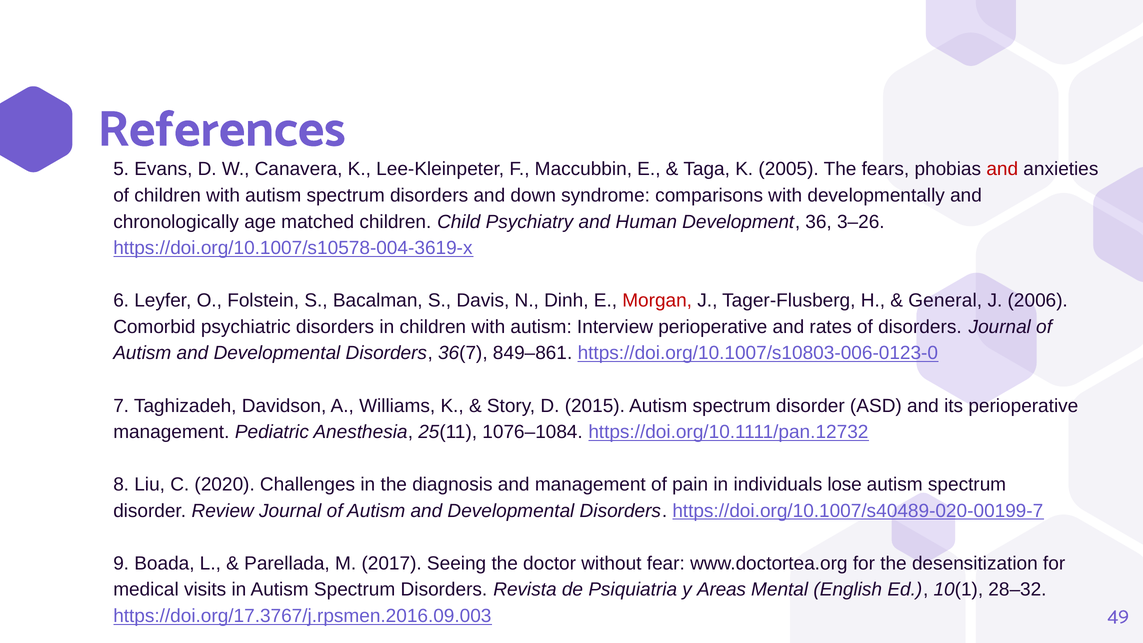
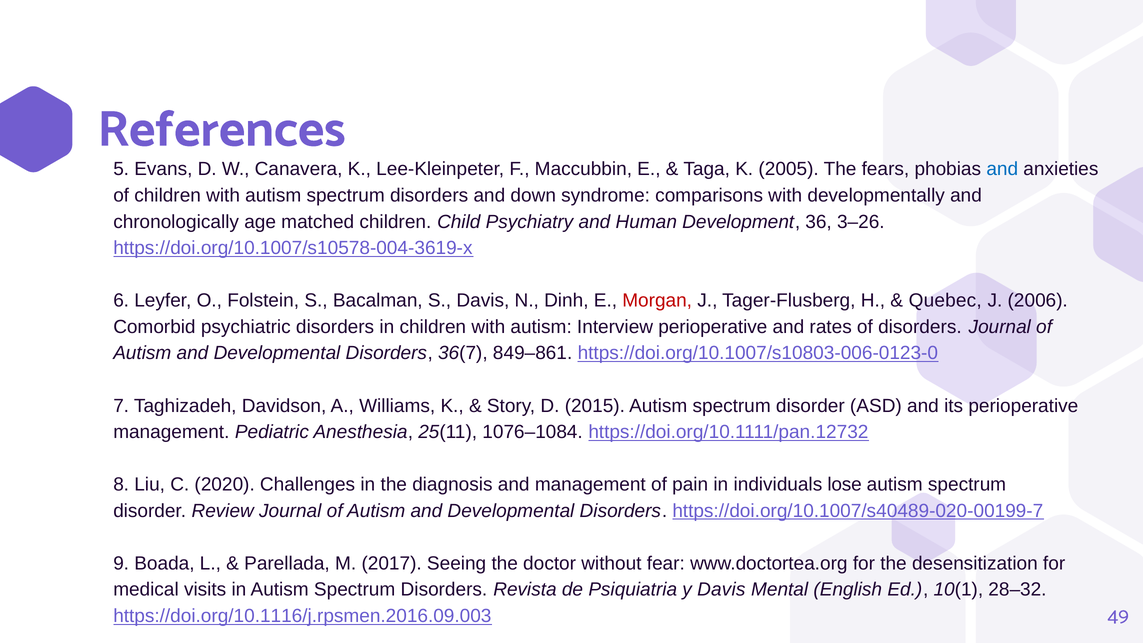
and at (1002, 169) colour: red -> blue
General: General -> Quebec
y Areas: Areas -> Davis
https://doi.org/17.3767/j.rpsmen.2016.09.003: https://doi.org/17.3767/j.rpsmen.2016.09.003 -> https://doi.org/10.1116/j.rpsmen.2016.09.003
